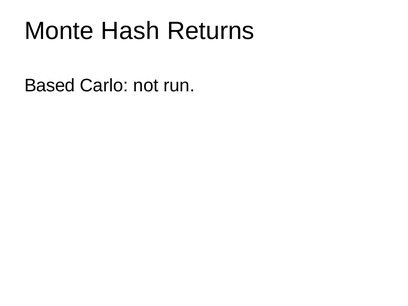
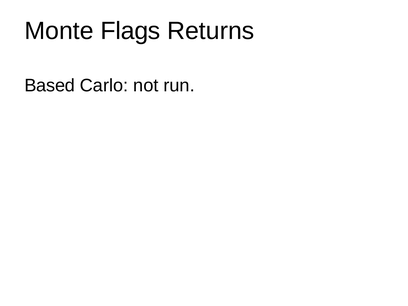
Hash: Hash -> Flags
